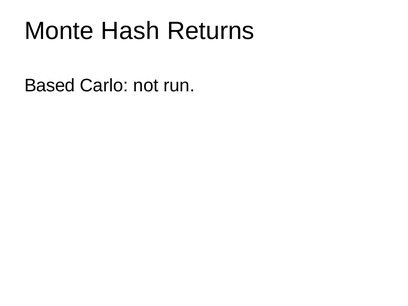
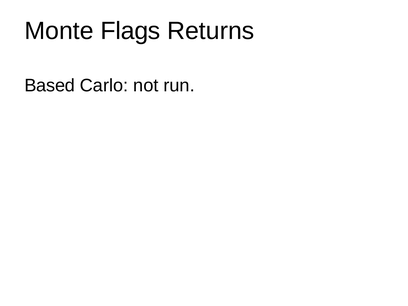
Hash: Hash -> Flags
